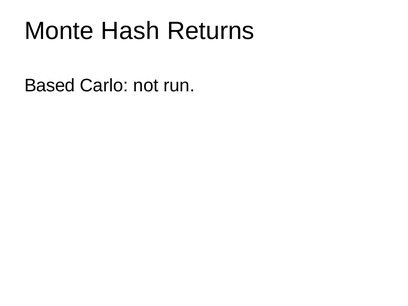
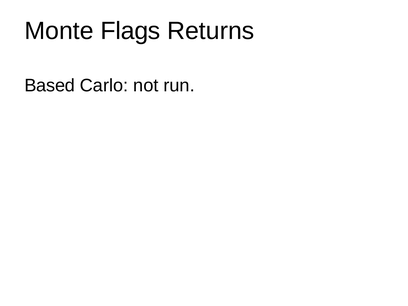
Hash: Hash -> Flags
